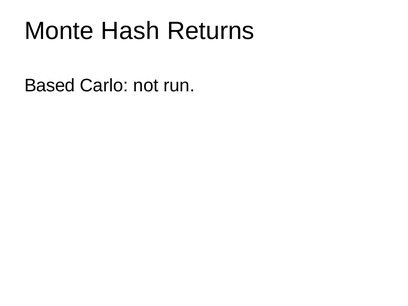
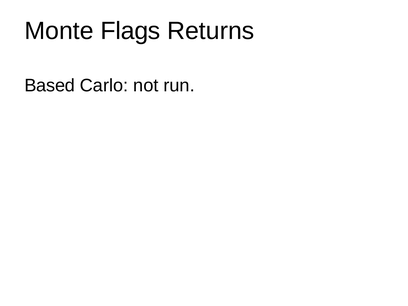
Hash: Hash -> Flags
